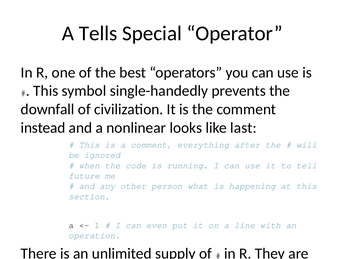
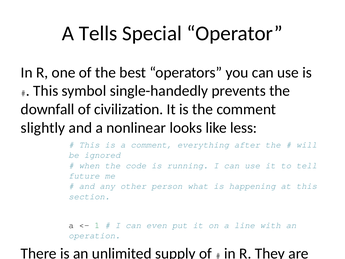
instead: instead -> slightly
last: last -> less
